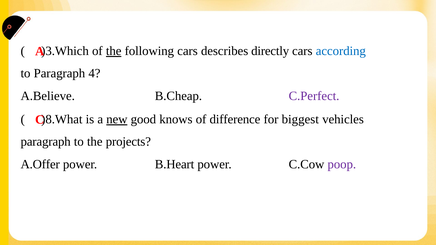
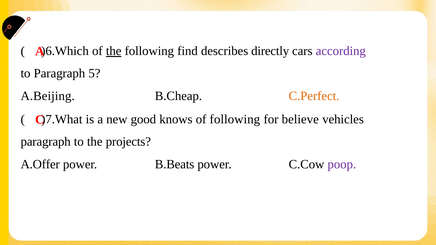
)3.Which: )3.Which -> )6.Which
following cars: cars -> find
according colour: blue -> purple
4: 4 -> 5
A.Believe: A.Believe -> A.Beijing
C.Perfect colour: purple -> orange
)8.What: )8.What -> )7.What
new underline: present -> none
of difference: difference -> following
biggest: biggest -> believe
B.Heart: B.Heart -> B.Beats
